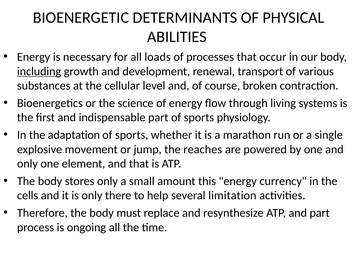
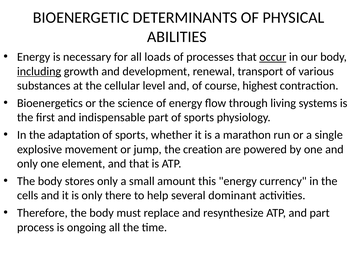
occur underline: none -> present
broken: broken -> highest
reaches: reaches -> creation
limitation: limitation -> dominant
